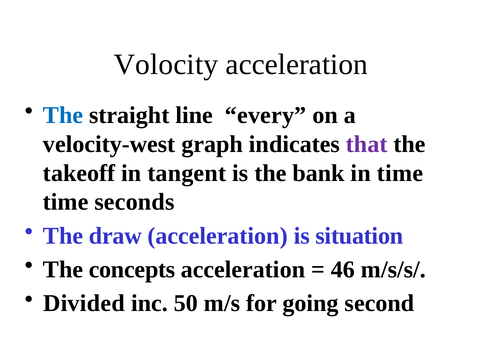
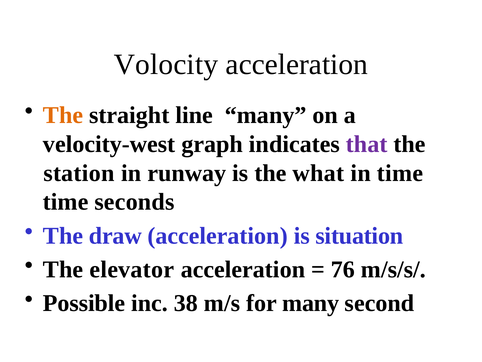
The at (63, 115) colour: blue -> orange
line every: every -> many
takeoff: takeoff -> station
tangent: tangent -> runway
bank: bank -> what
concepts: concepts -> elevator
46: 46 -> 76
Divided: Divided -> Possible
50: 50 -> 38
for going: going -> many
